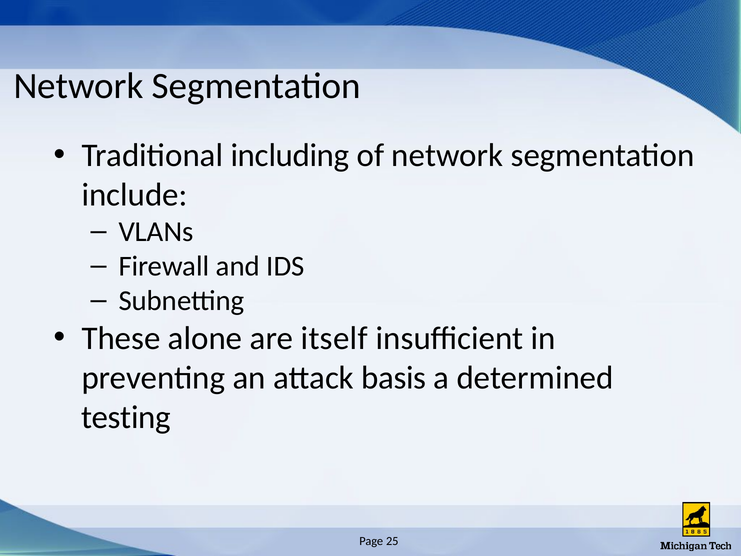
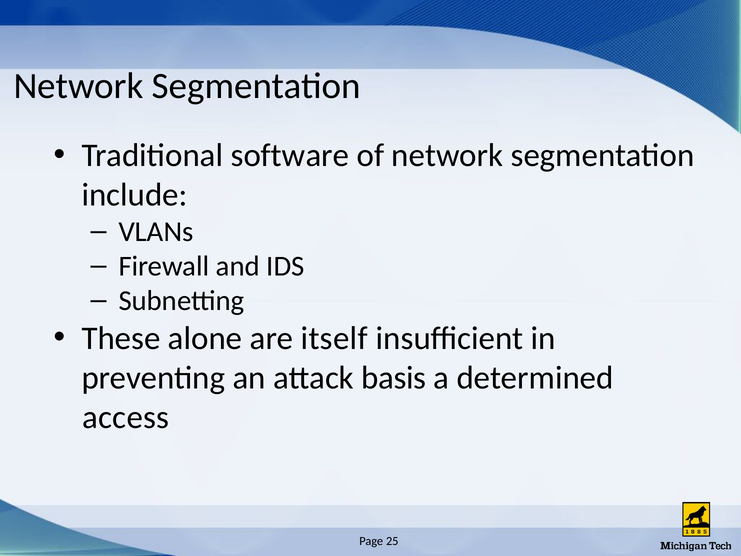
including: including -> software
testing: testing -> access
